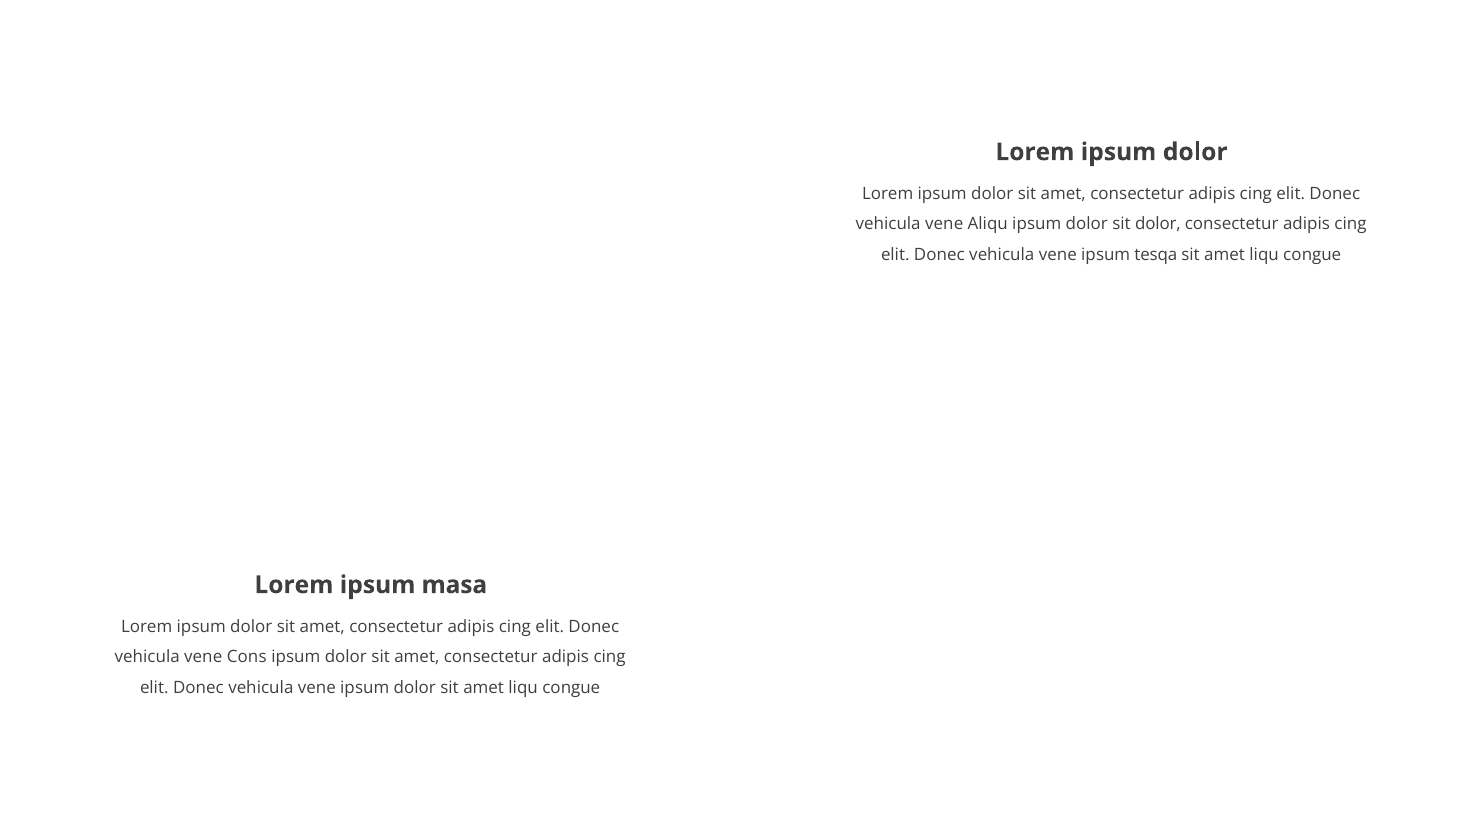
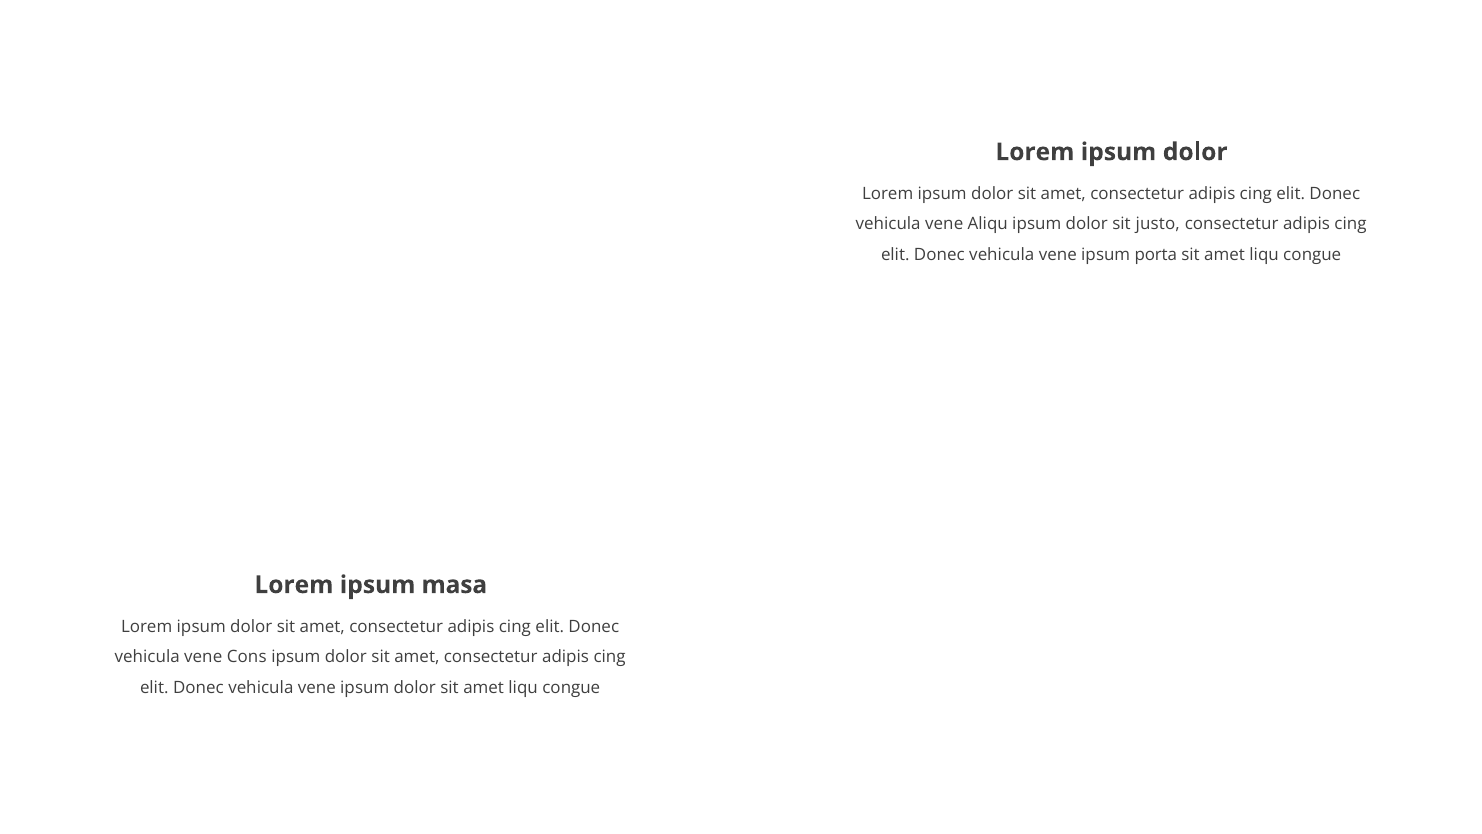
sit dolor: dolor -> justo
tesqa: tesqa -> porta
